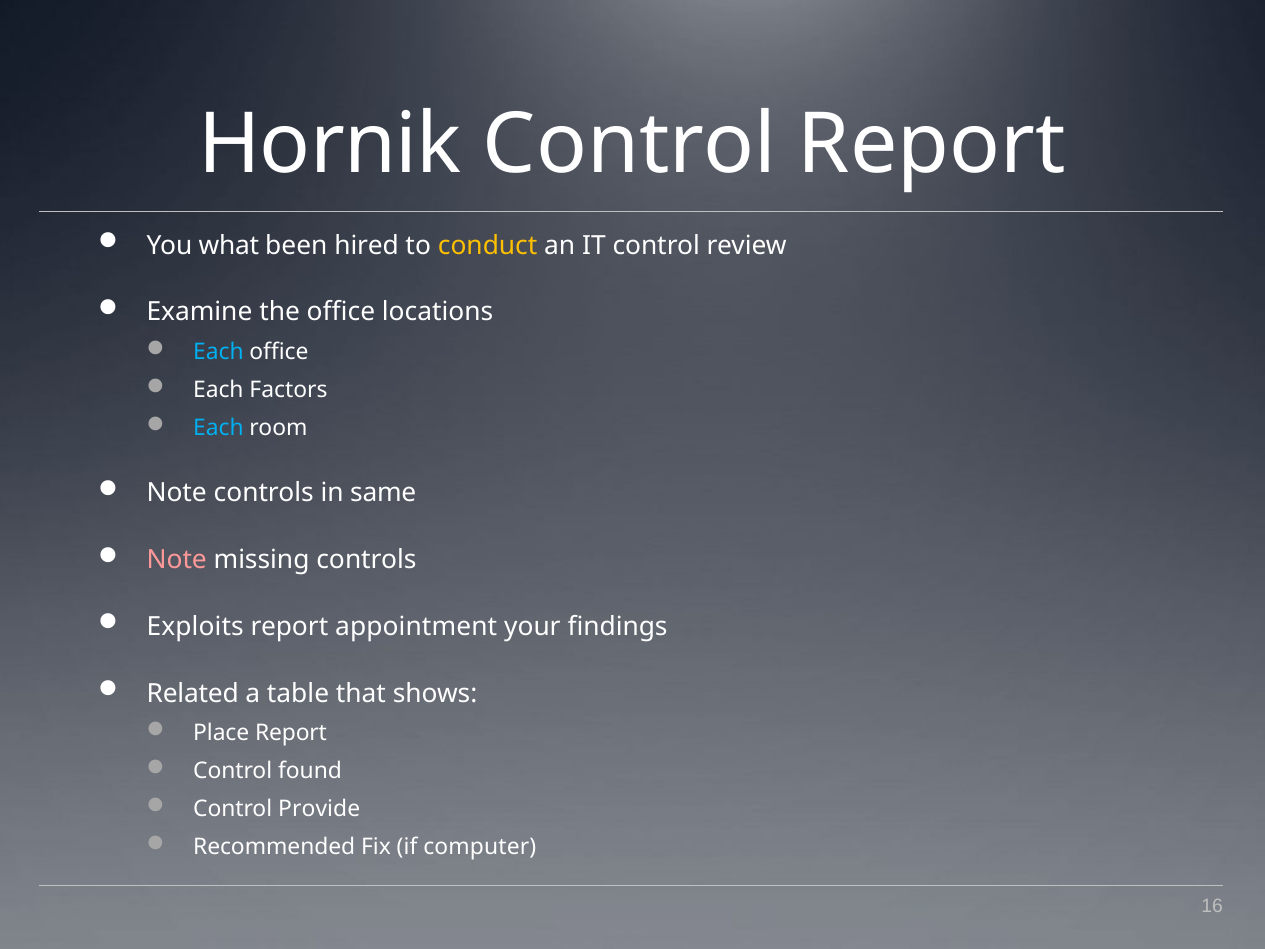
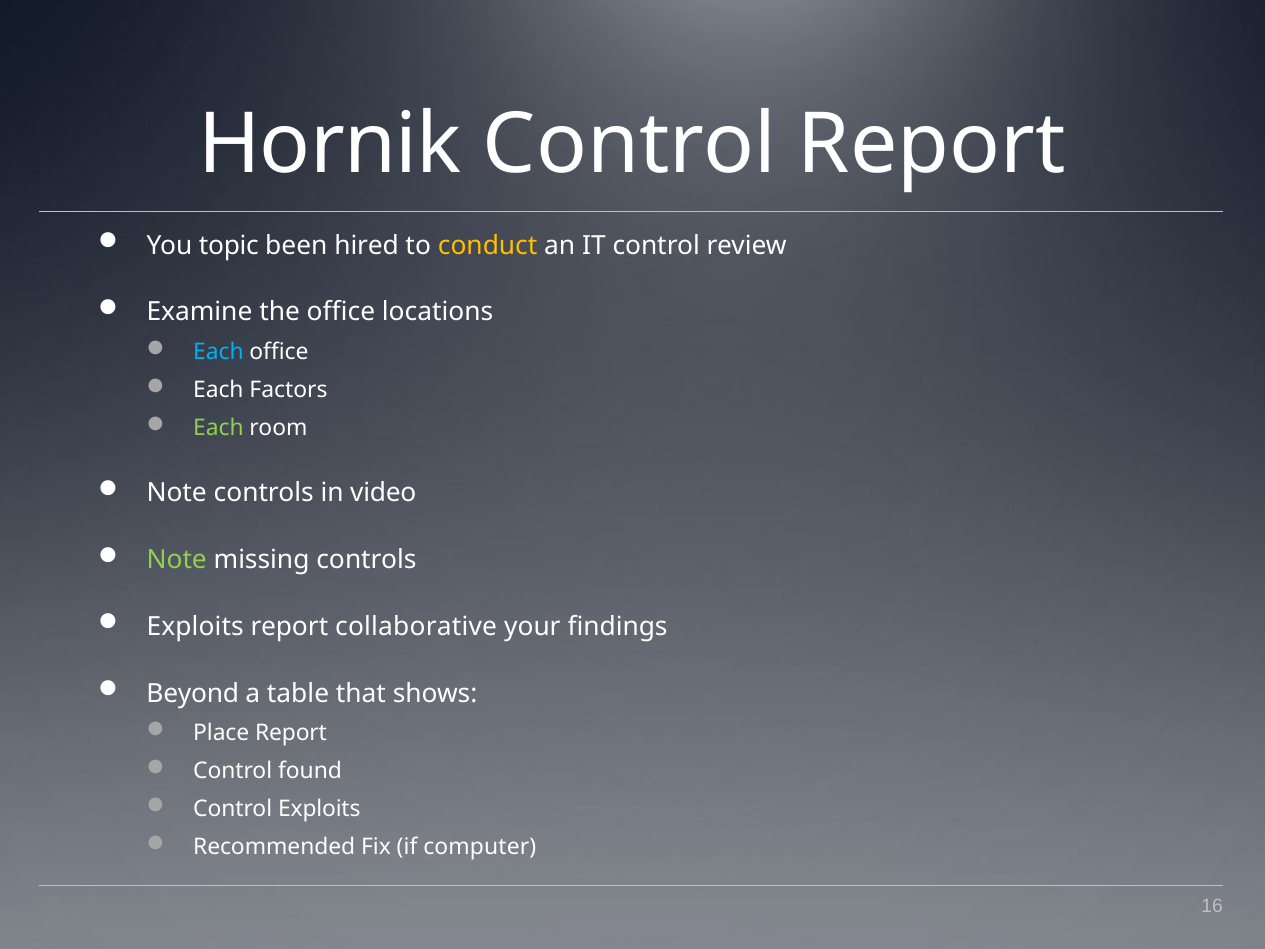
what: what -> topic
Each at (218, 428) colour: light blue -> light green
same: same -> video
Note at (177, 560) colour: pink -> light green
appointment: appointment -> collaborative
Related: Related -> Beyond
Control Provide: Provide -> Exploits
